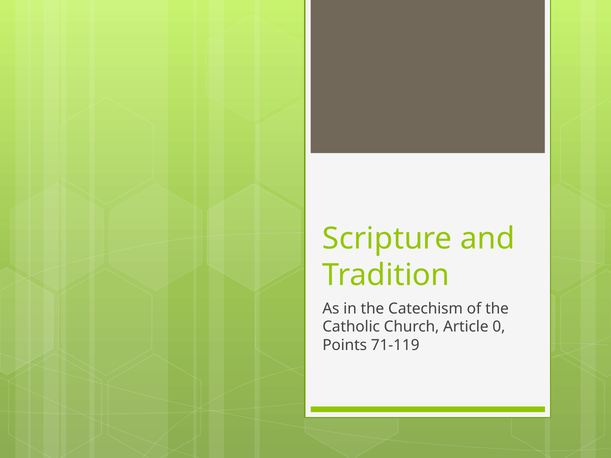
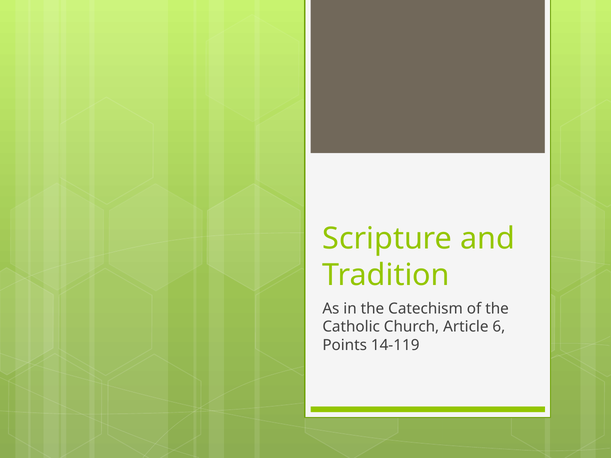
0: 0 -> 6
71-119: 71-119 -> 14-119
